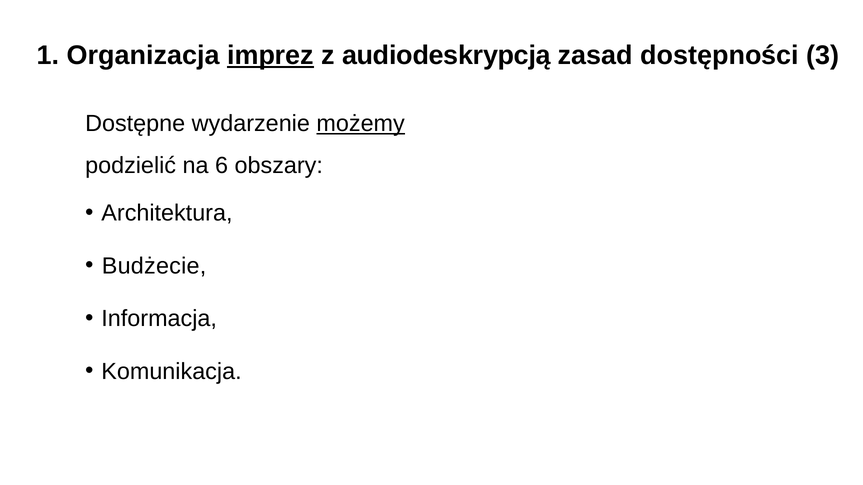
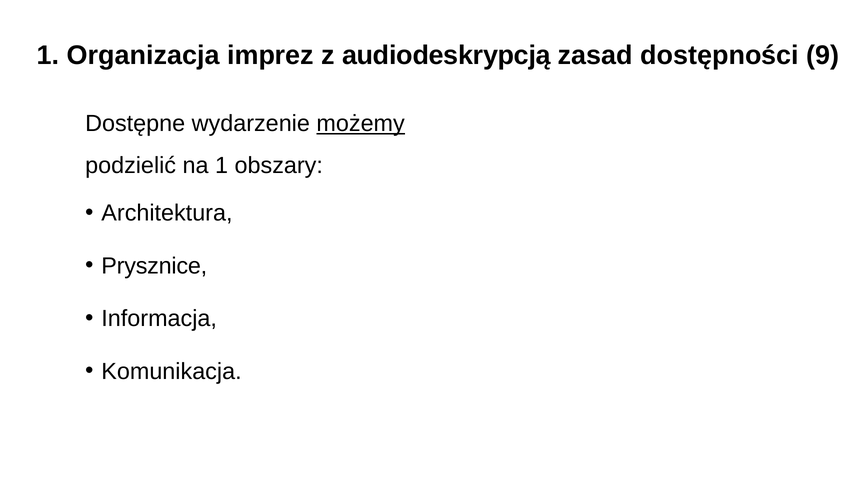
imprez underline: present -> none
3: 3 -> 9
na 6: 6 -> 1
Budżecie: Budżecie -> Prysznice
